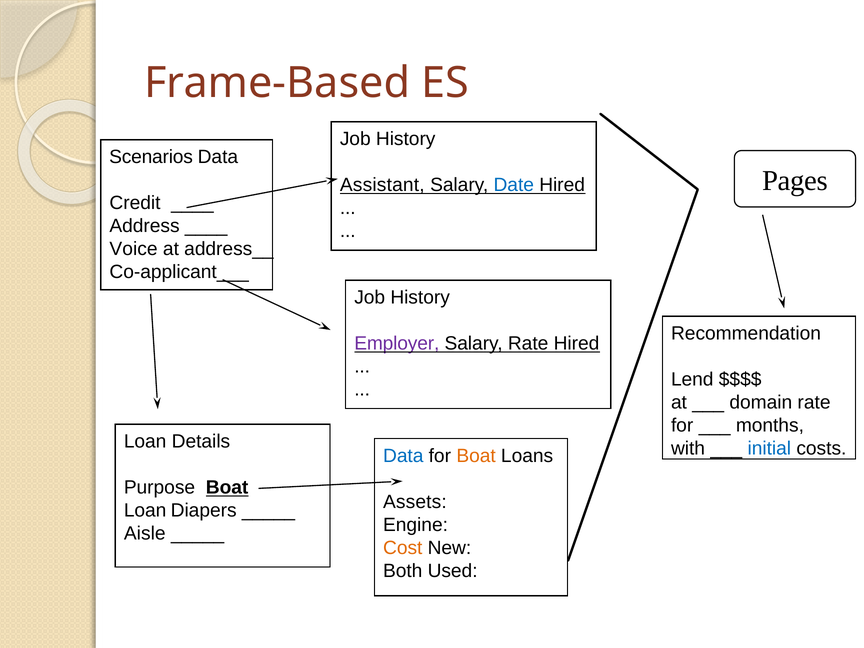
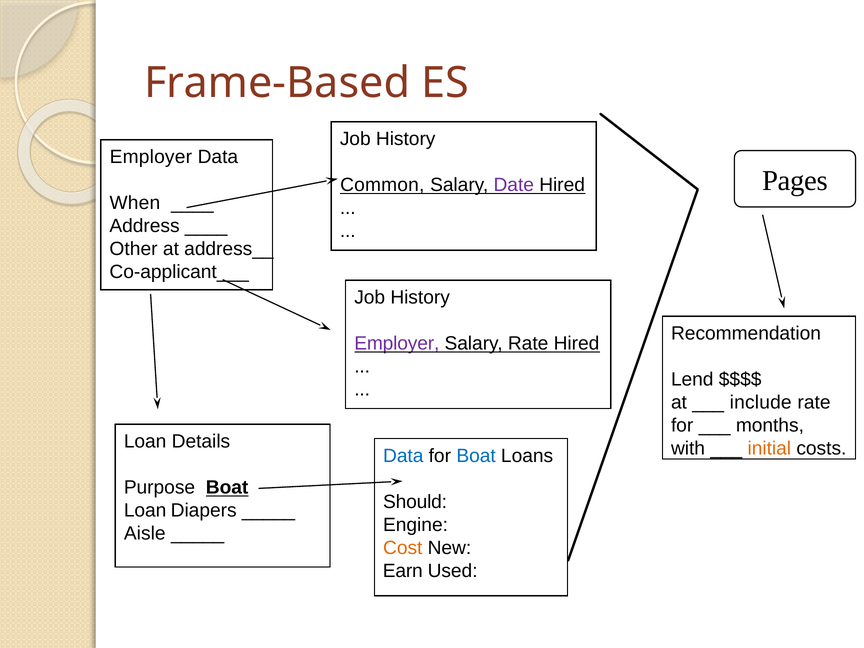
Scenarios at (151, 157): Scenarios -> Employer
Assistant: Assistant -> Common
Date colour: blue -> purple
Credit: Credit -> When
Voice: Voice -> Other
domain: domain -> include
initial colour: blue -> orange
Boat at (476, 456) colour: orange -> blue
Assets: Assets -> Should
Both: Both -> Earn
